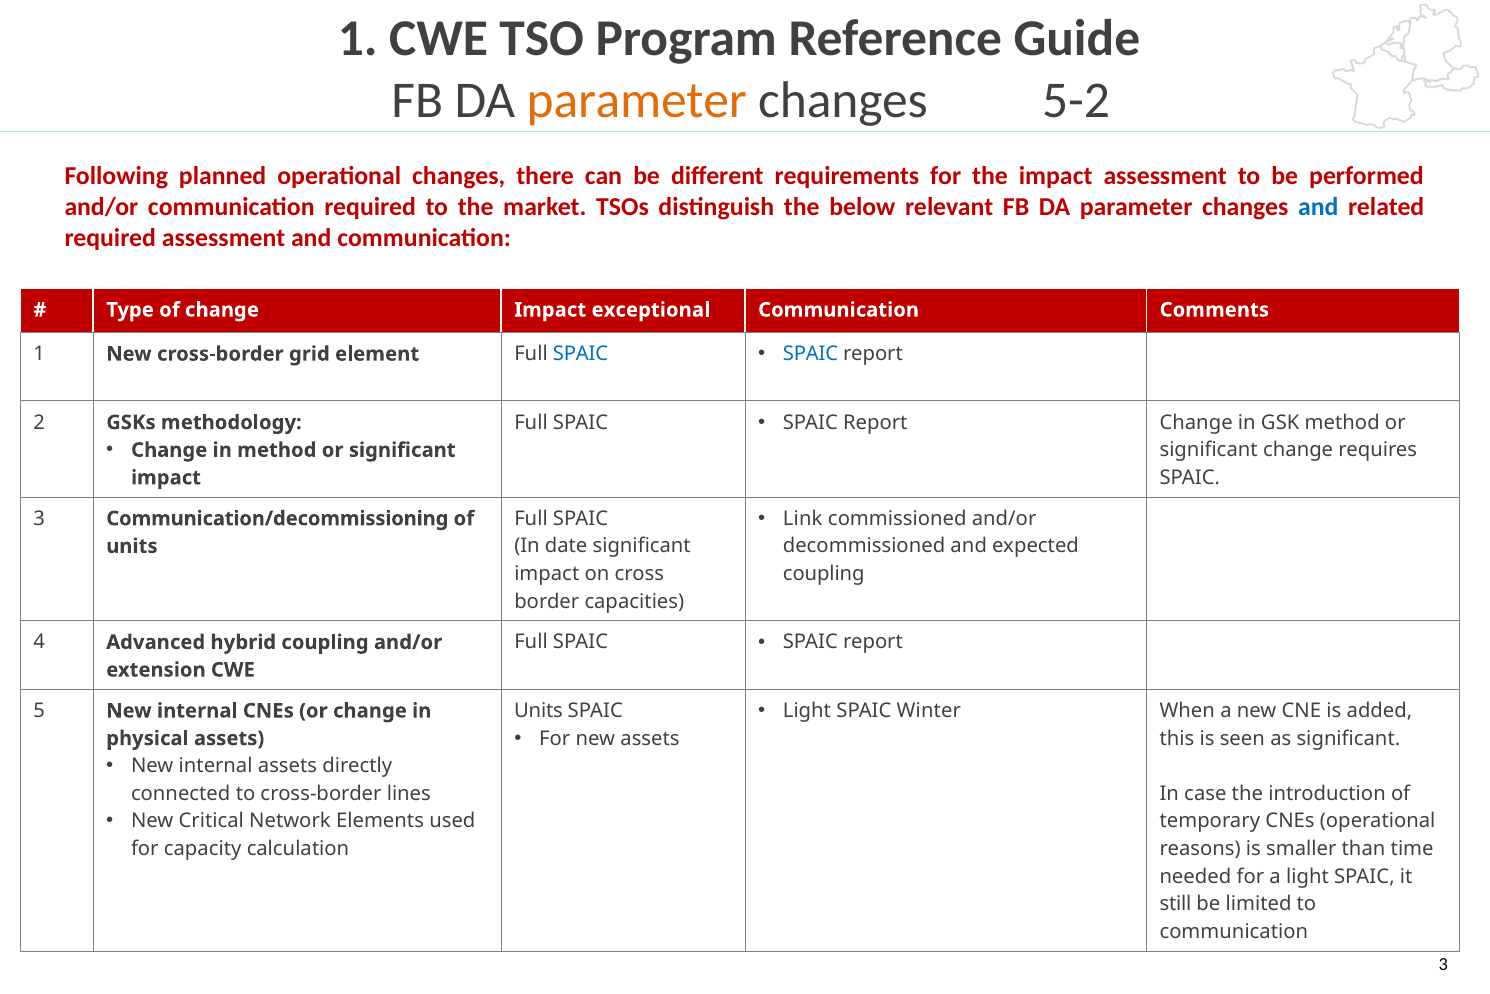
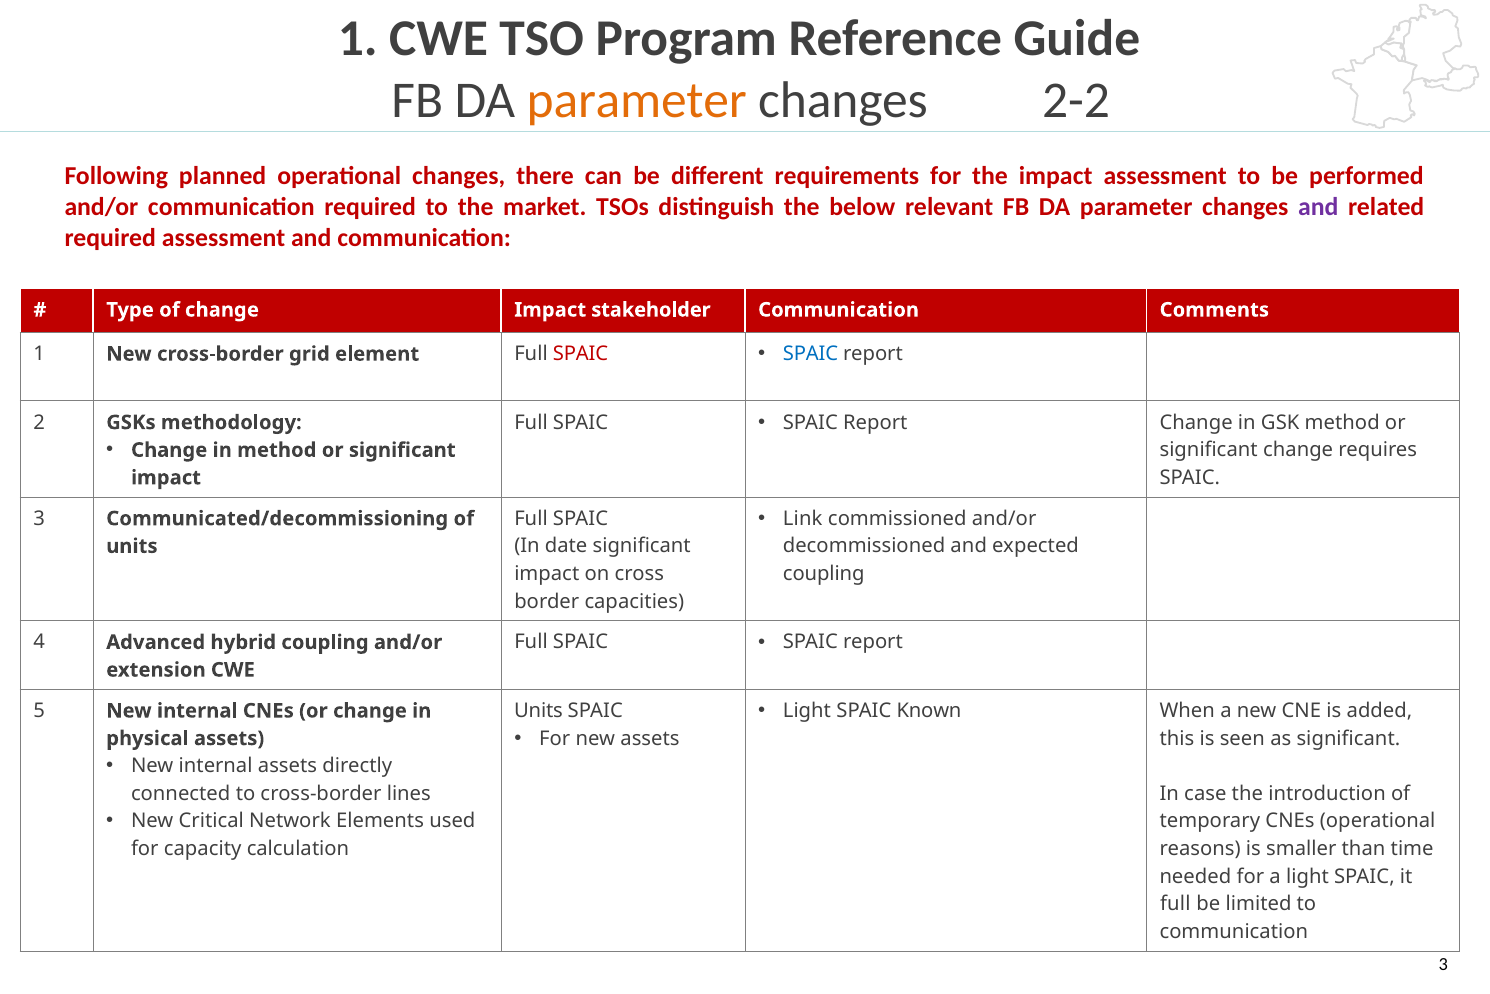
5-2: 5-2 -> 2-2
and at (1318, 207) colour: blue -> purple
exceptional: exceptional -> stakeholder
SPAIC at (581, 354) colour: blue -> red
Communication/decommissioning: Communication/decommissioning -> Communicated/decommissioning
Winter: Winter -> Known
still at (1175, 903): still -> full
